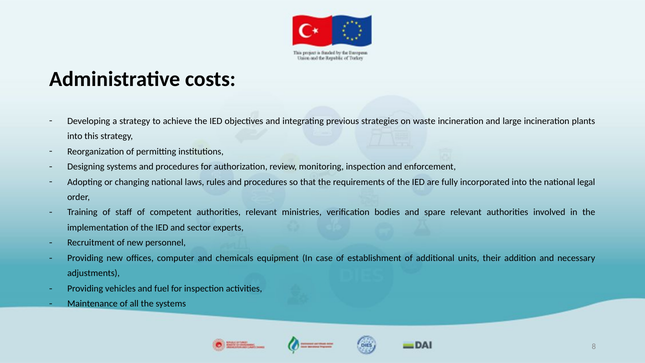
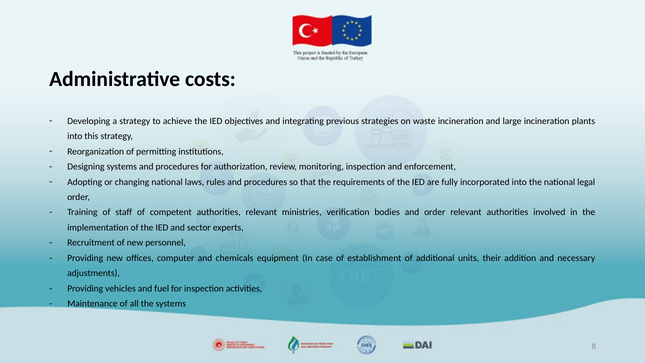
and spare: spare -> order
